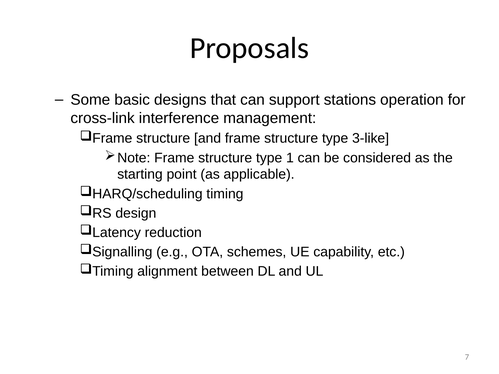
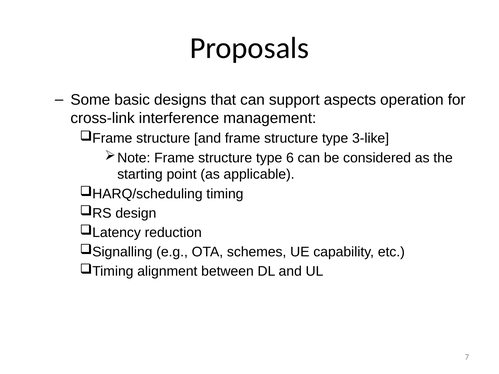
stations: stations -> aspects
1: 1 -> 6
